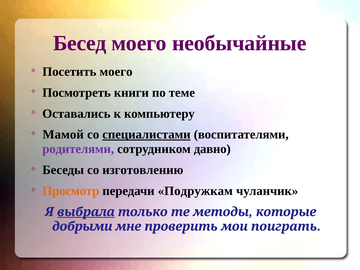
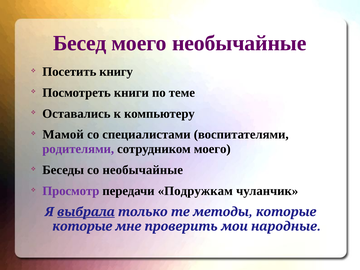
Посетить моего: моего -> книгу
специалистами underline: present -> none
сотрудником давно: давно -> моего
со изготовлению: изготовлению -> необычайные
Просмотр colour: orange -> purple
добрыми at (82, 226): добрыми -> которые
поиграть: поиграть -> народные
